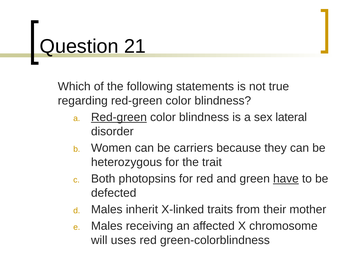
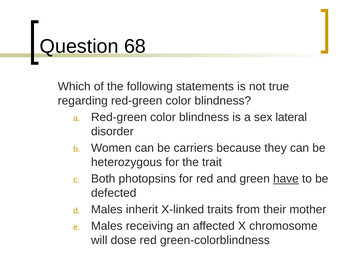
21: 21 -> 68
Red-green at (119, 117) underline: present -> none
uses: uses -> dose
